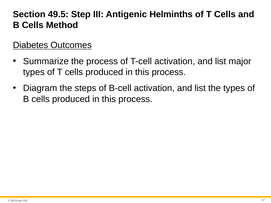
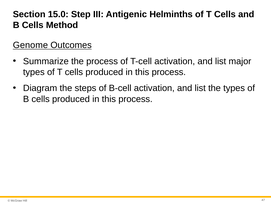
49.5: 49.5 -> 15.0
Diabetes: Diabetes -> Genome
